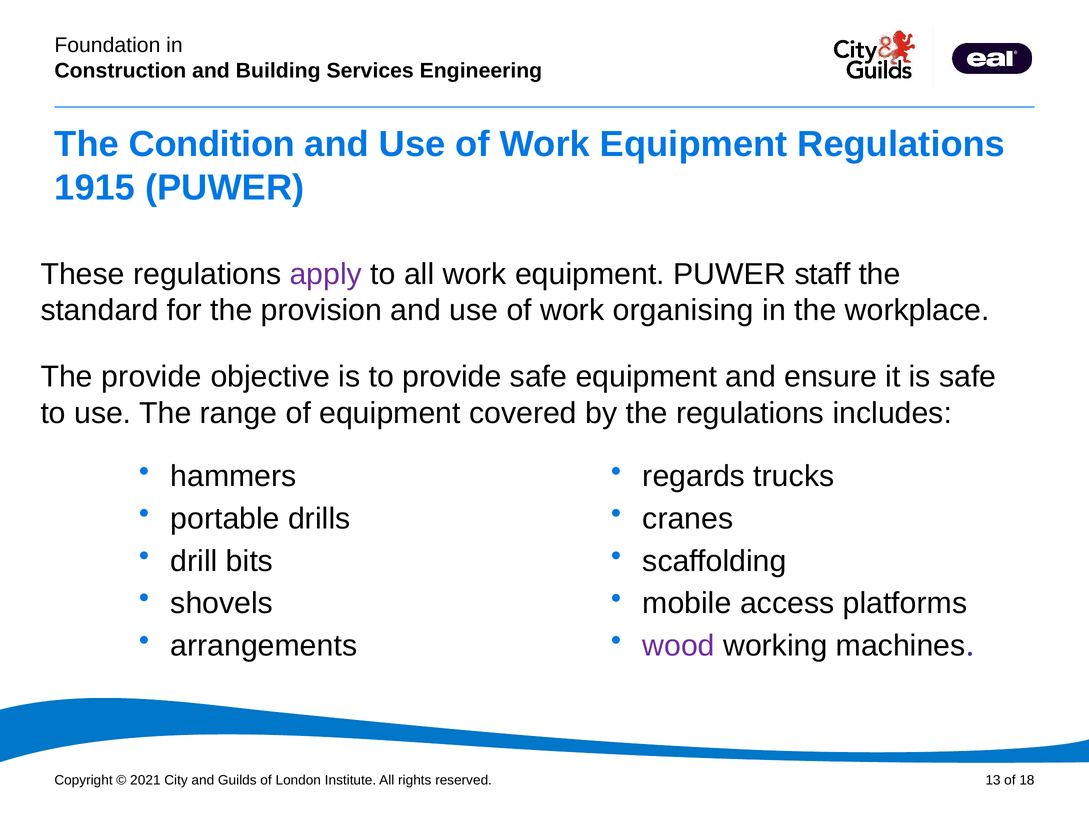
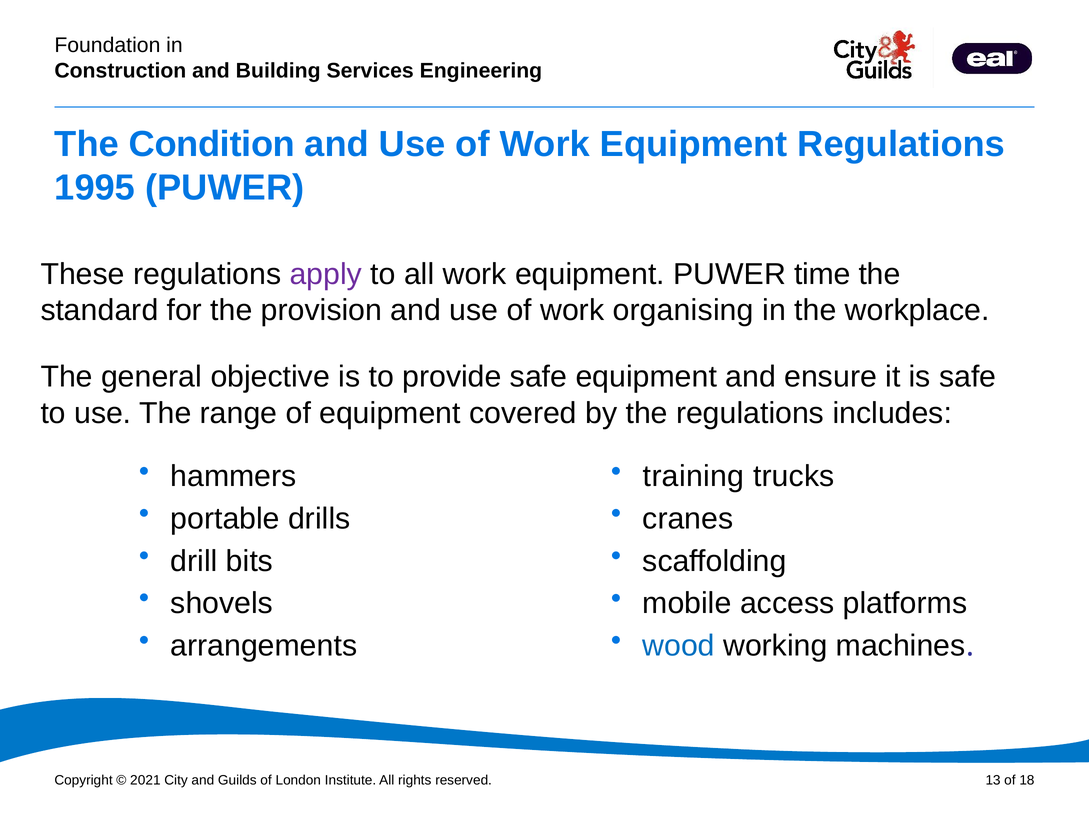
1915: 1915 -> 1995
staff: staff -> time
The provide: provide -> general
regards: regards -> training
wood colour: purple -> blue
